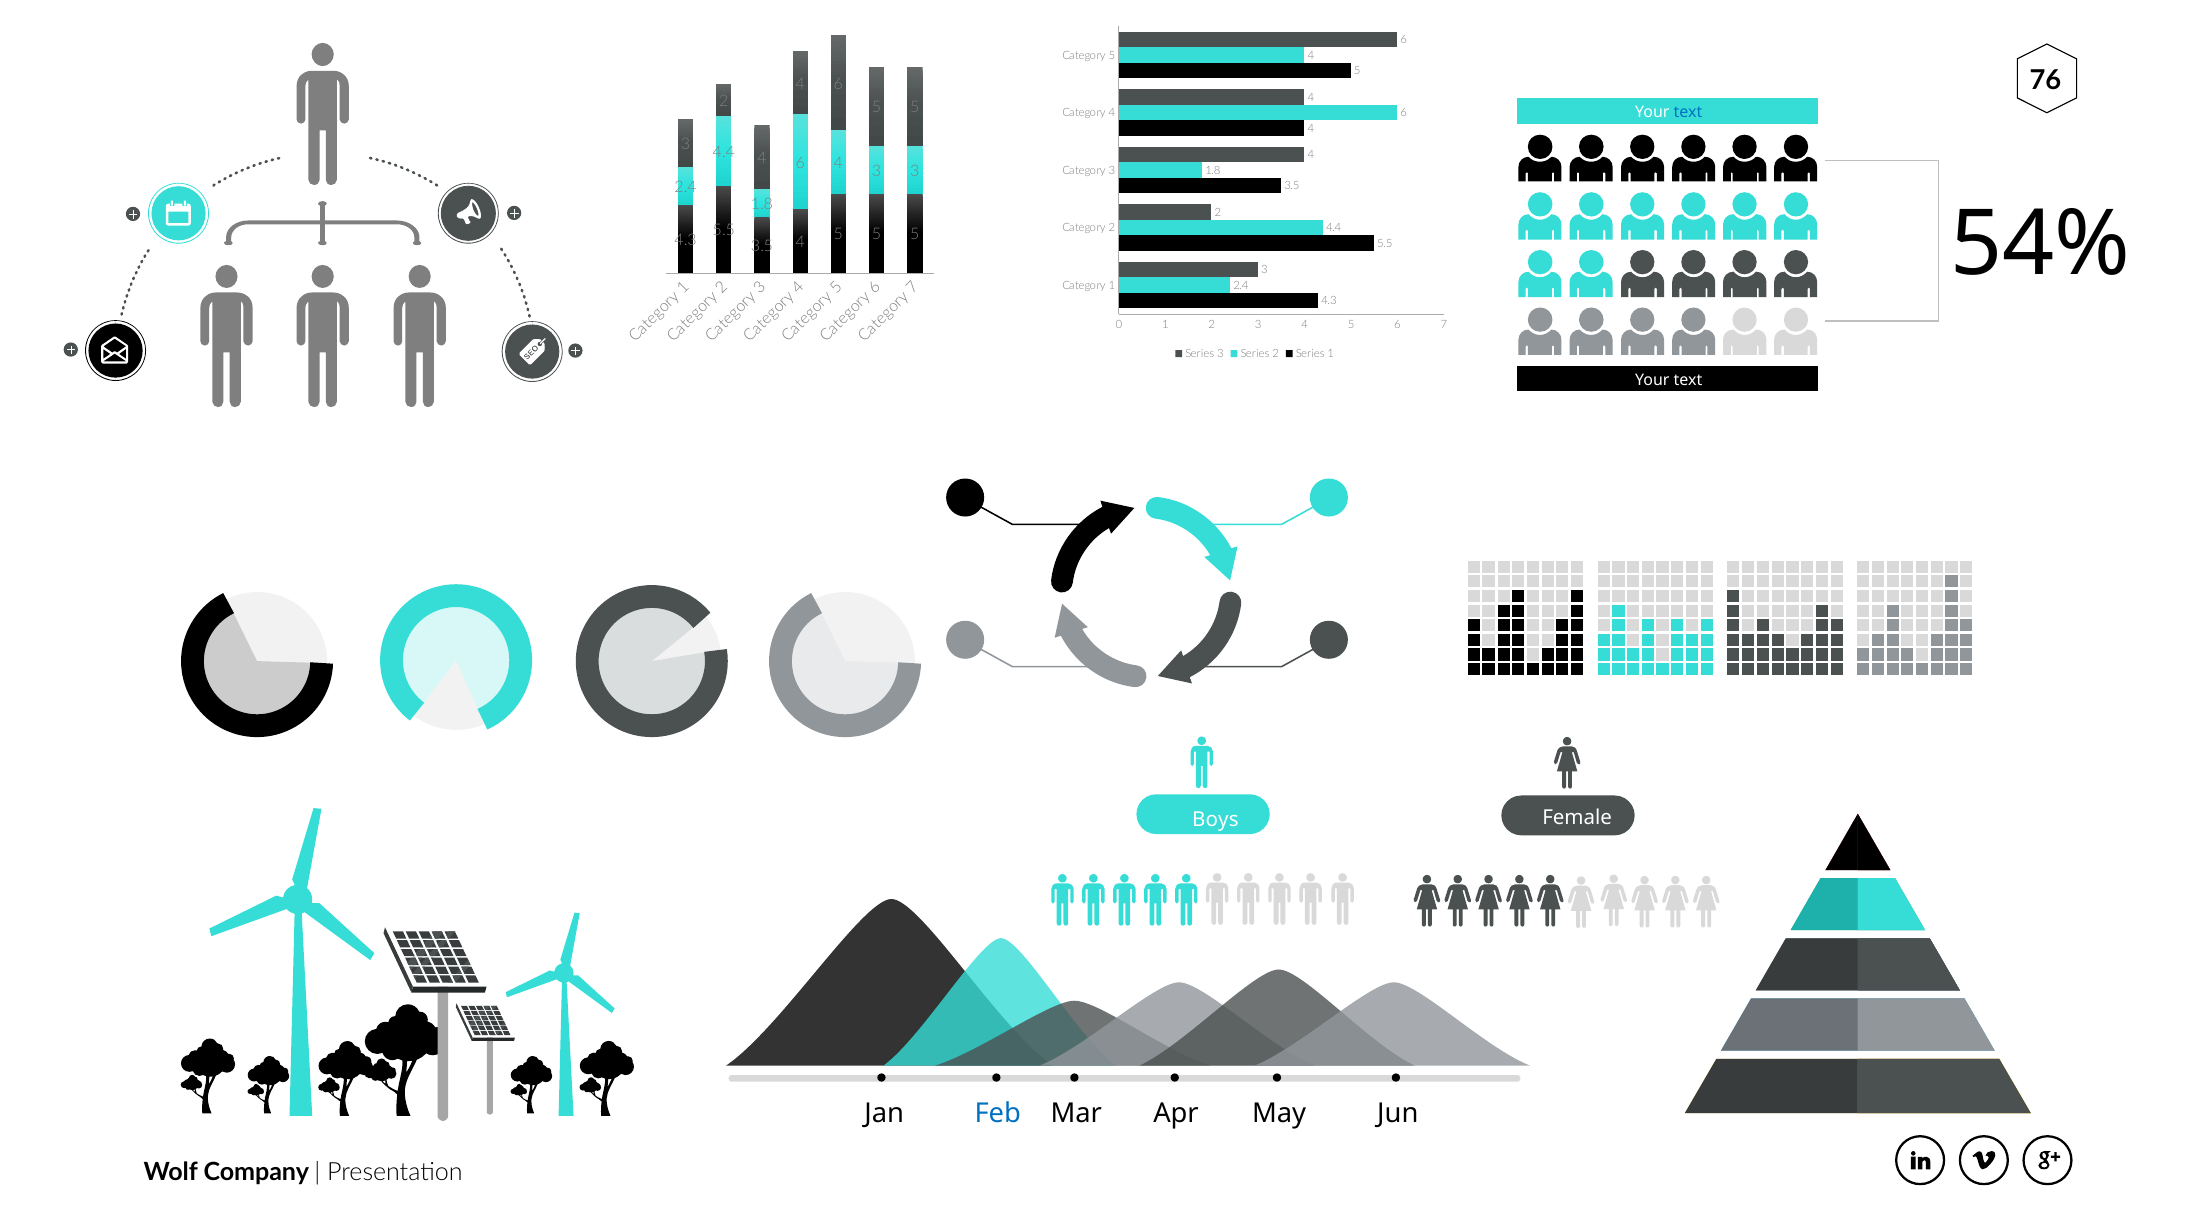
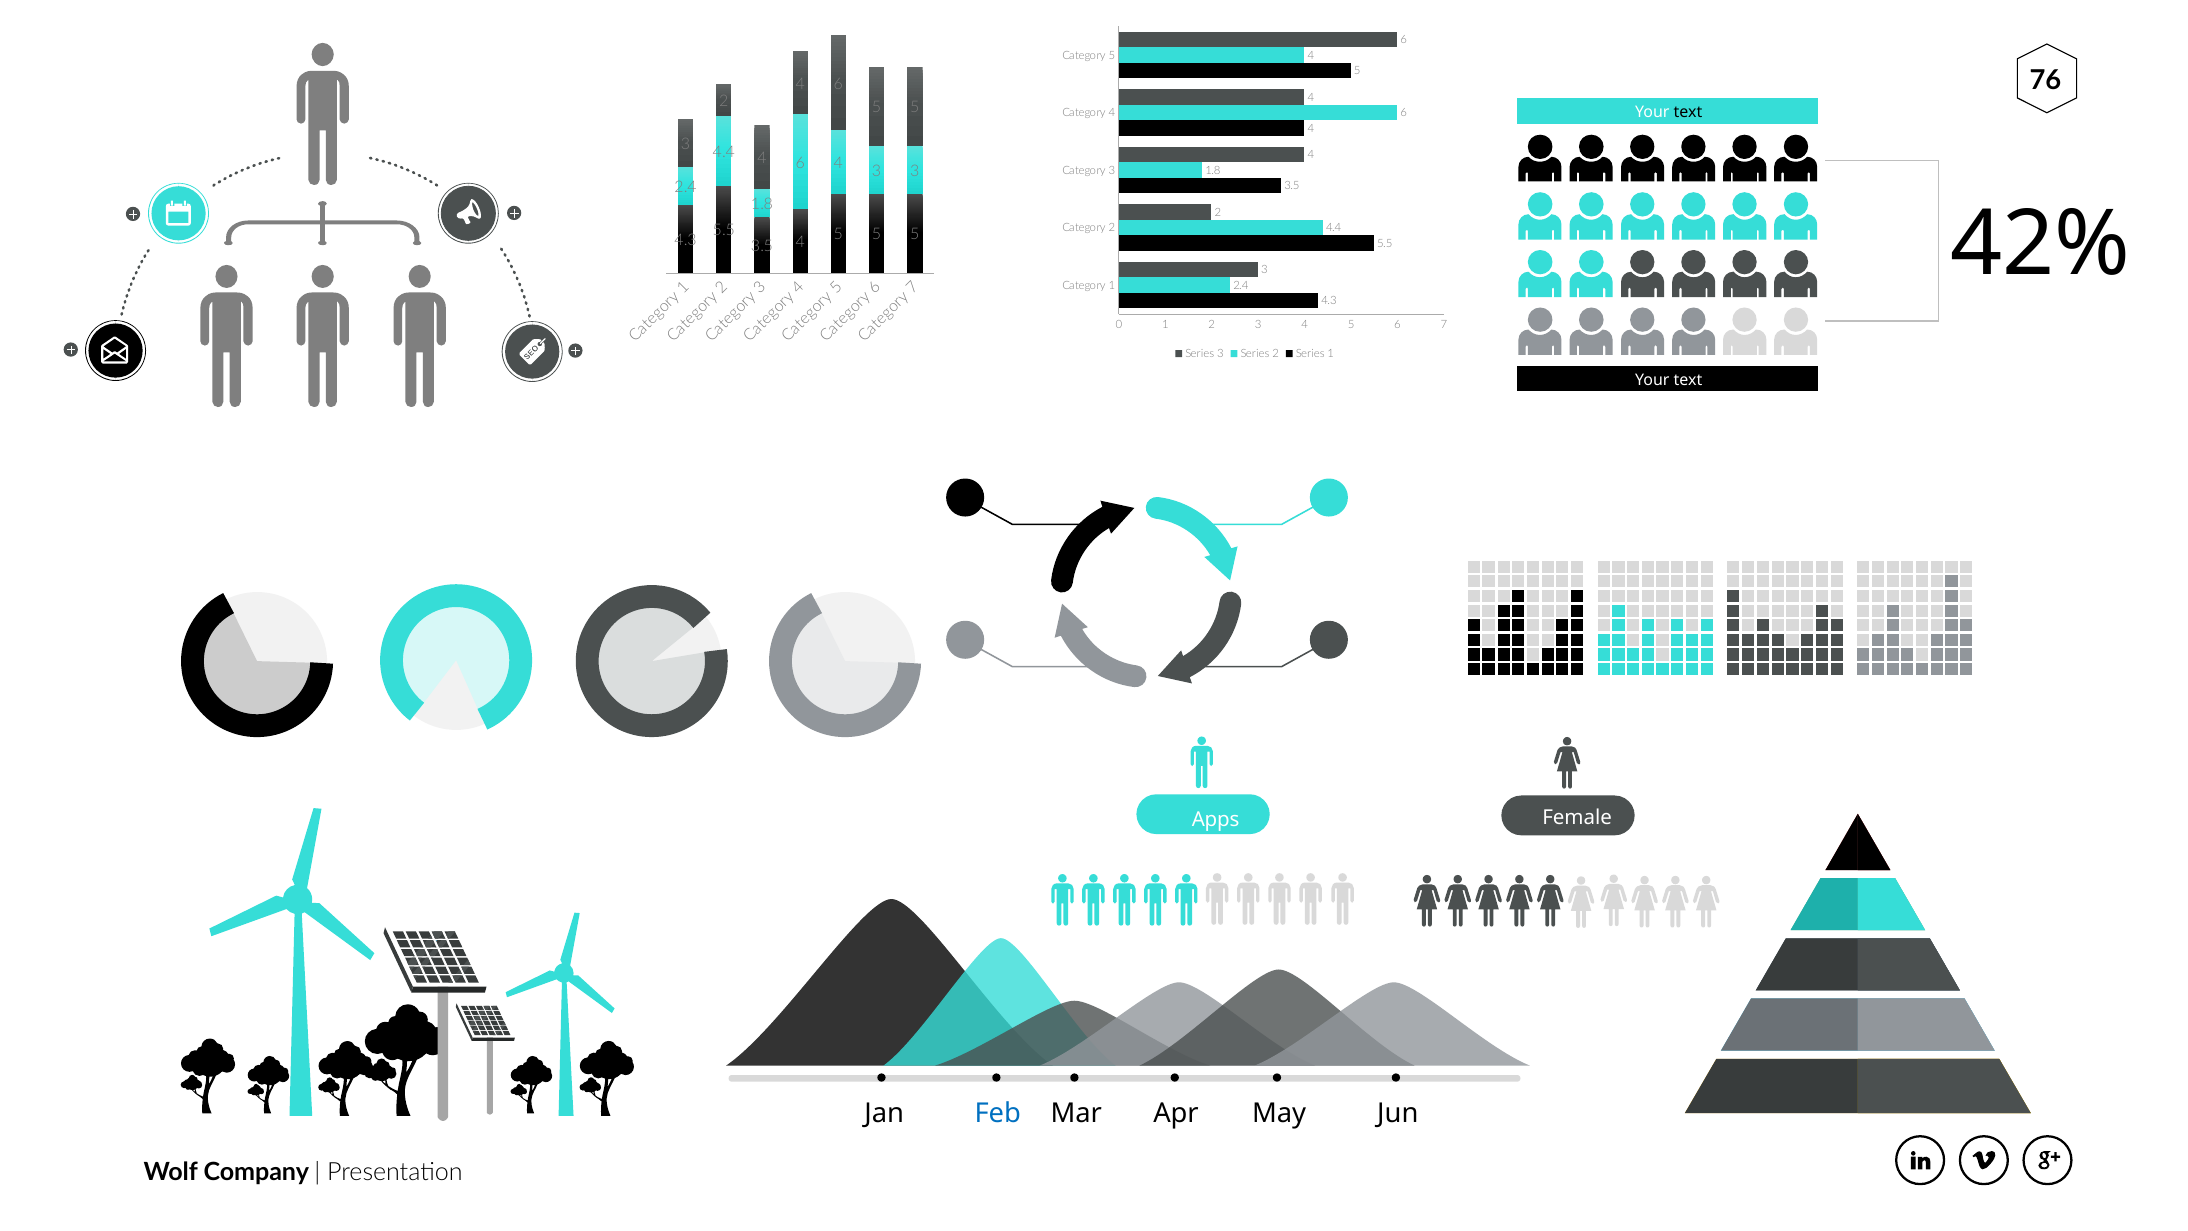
text at (1688, 112) colour: blue -> black
54%: 54% -> 42%
Boys: Boys -> Apps
